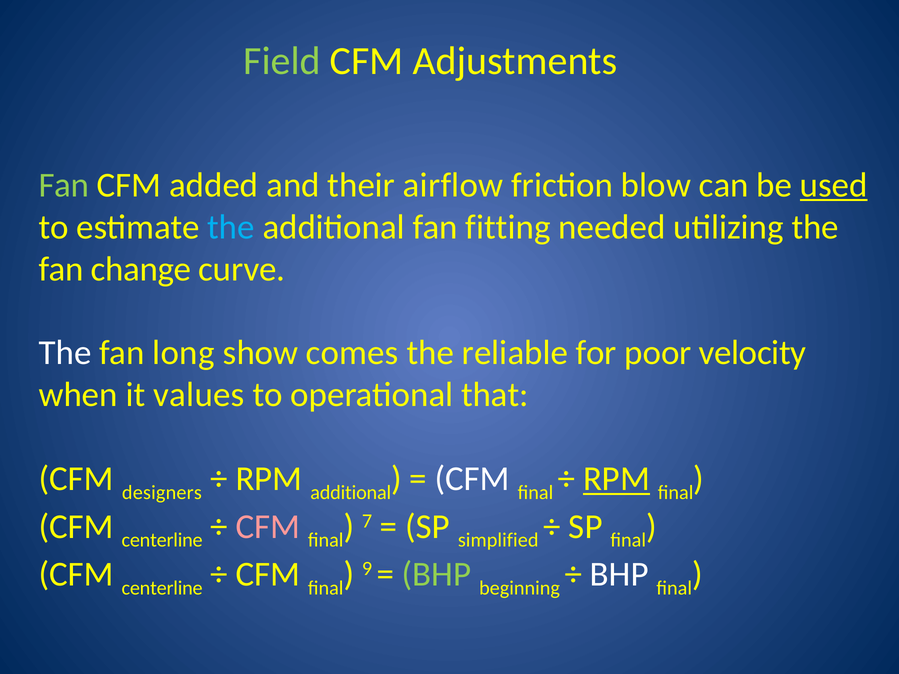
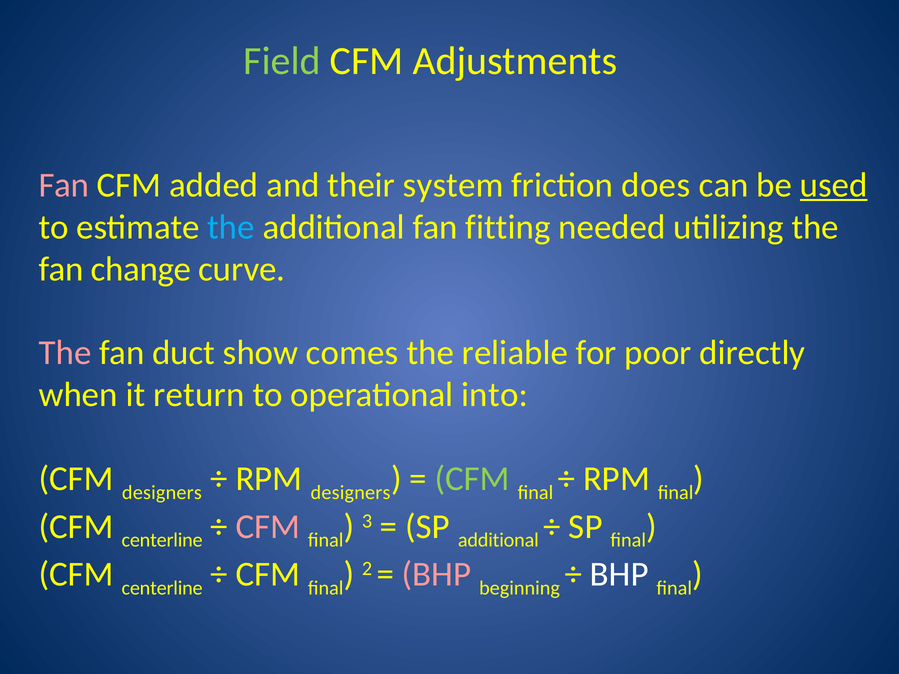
Fan at (64, 185) colour: light green -> pink
airflow: airflow -> system
blow: blow -> does
The at (65, 353) colour: white -> pink
long: long -> duct
velocity: velocity -> directly
values: values -> return
that: that -> into
RPM additional: additional -> designers
CFM at (472, 479) colour: white -> light green
RPM at (616, 479) underline: present -> none
7: 7 -> 3
SP simplified: simplified -> additional
9: 9 -> 2
BHP at (437, 575) colour: light green -> pink
